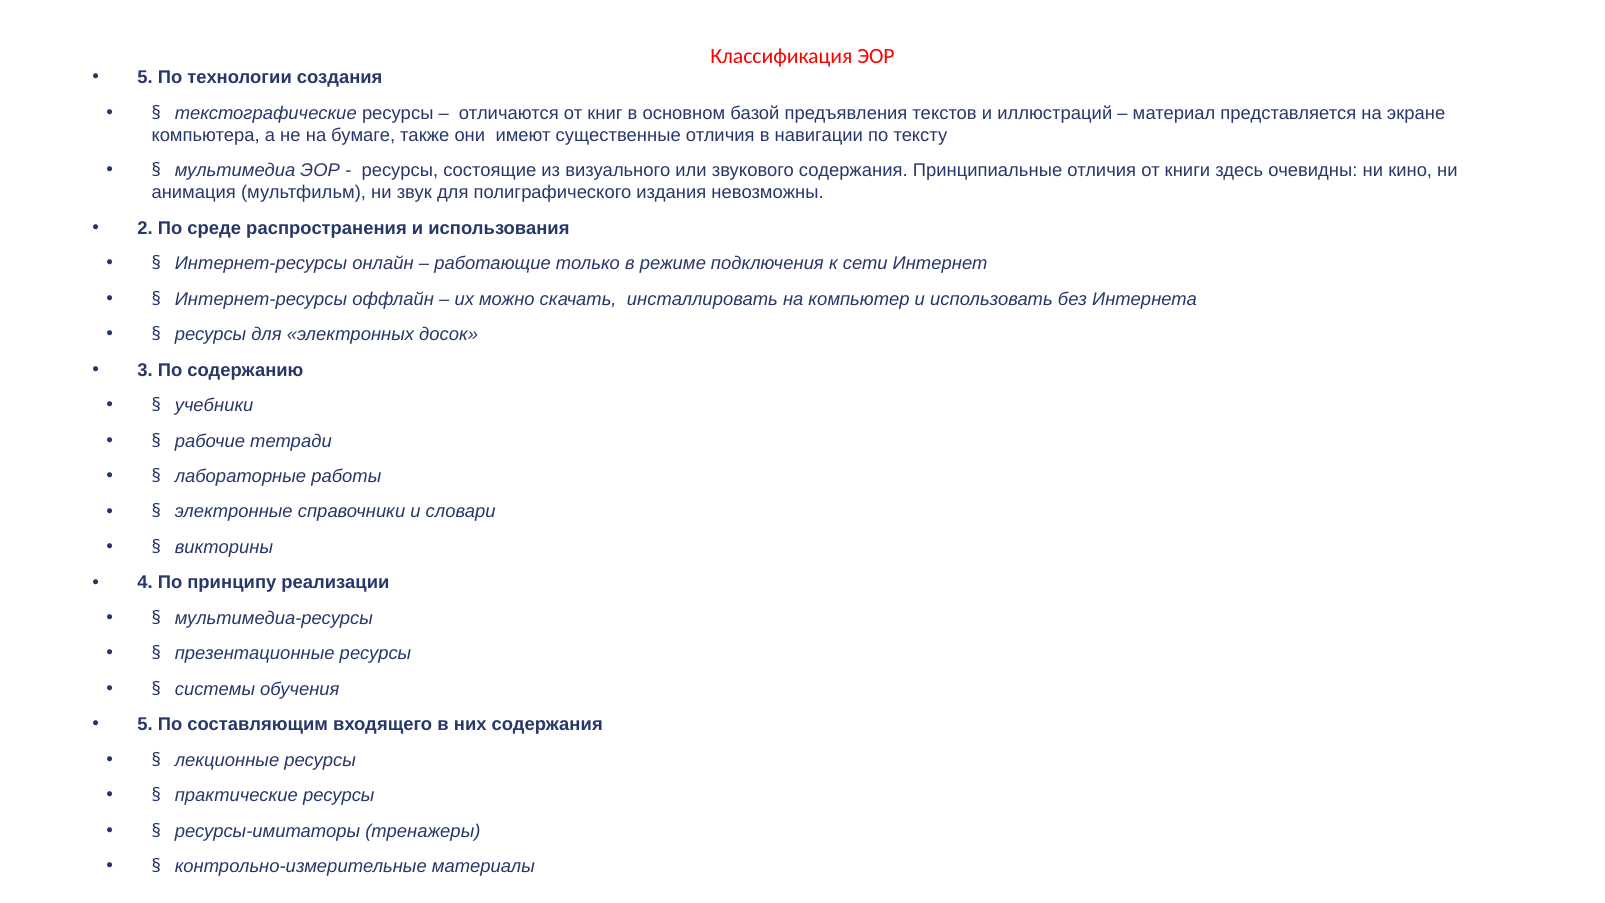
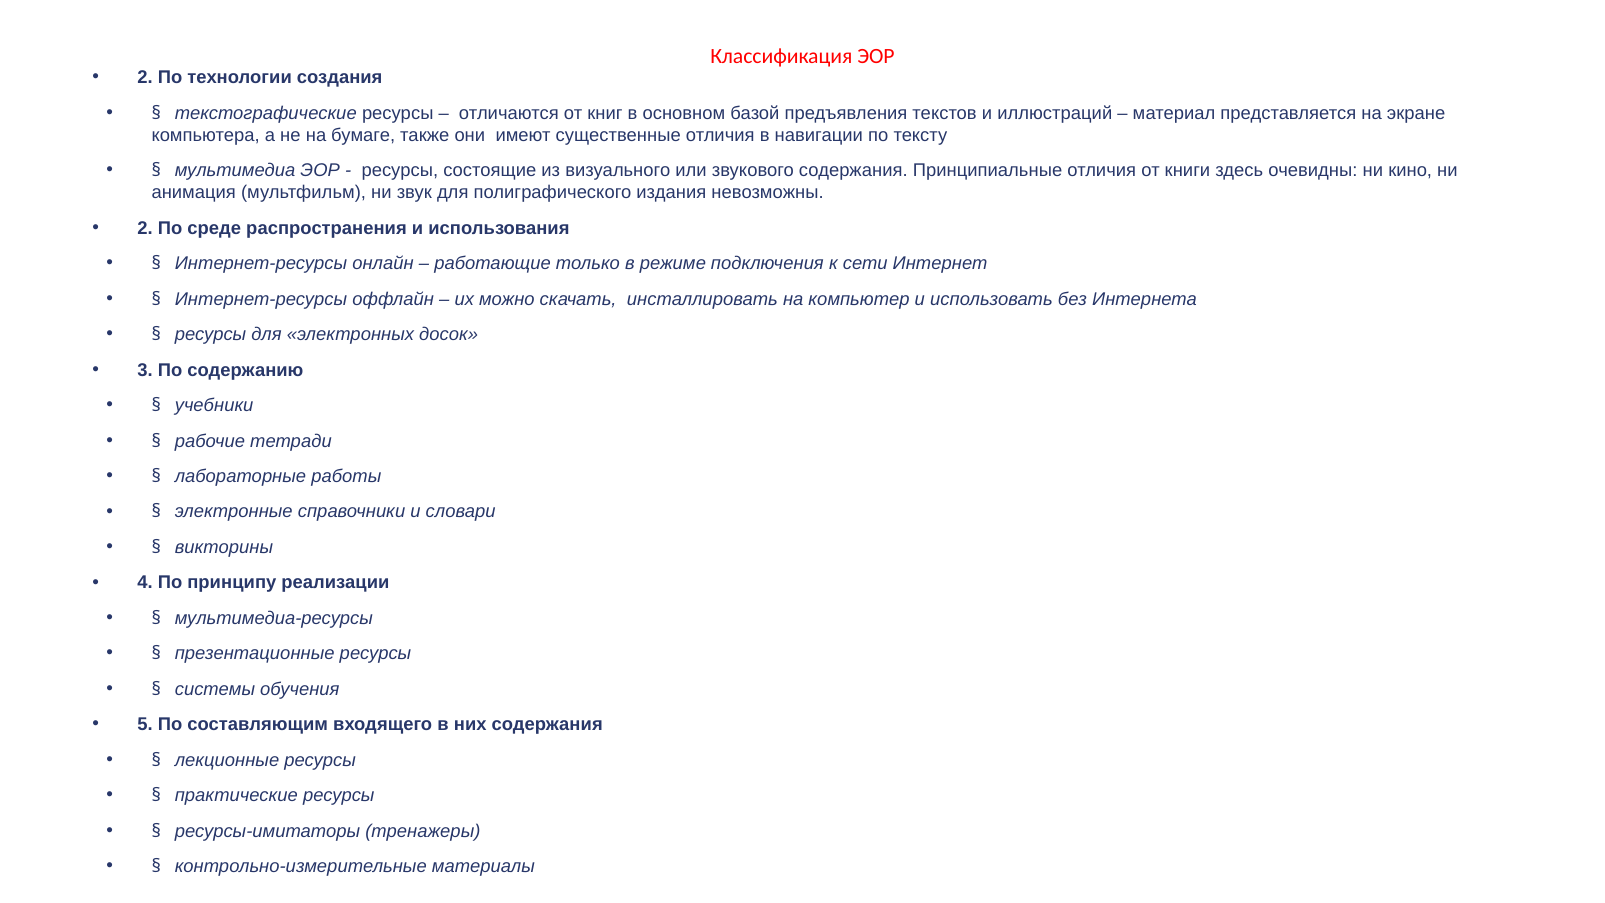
5 at (145, 78): 5 -> 2
